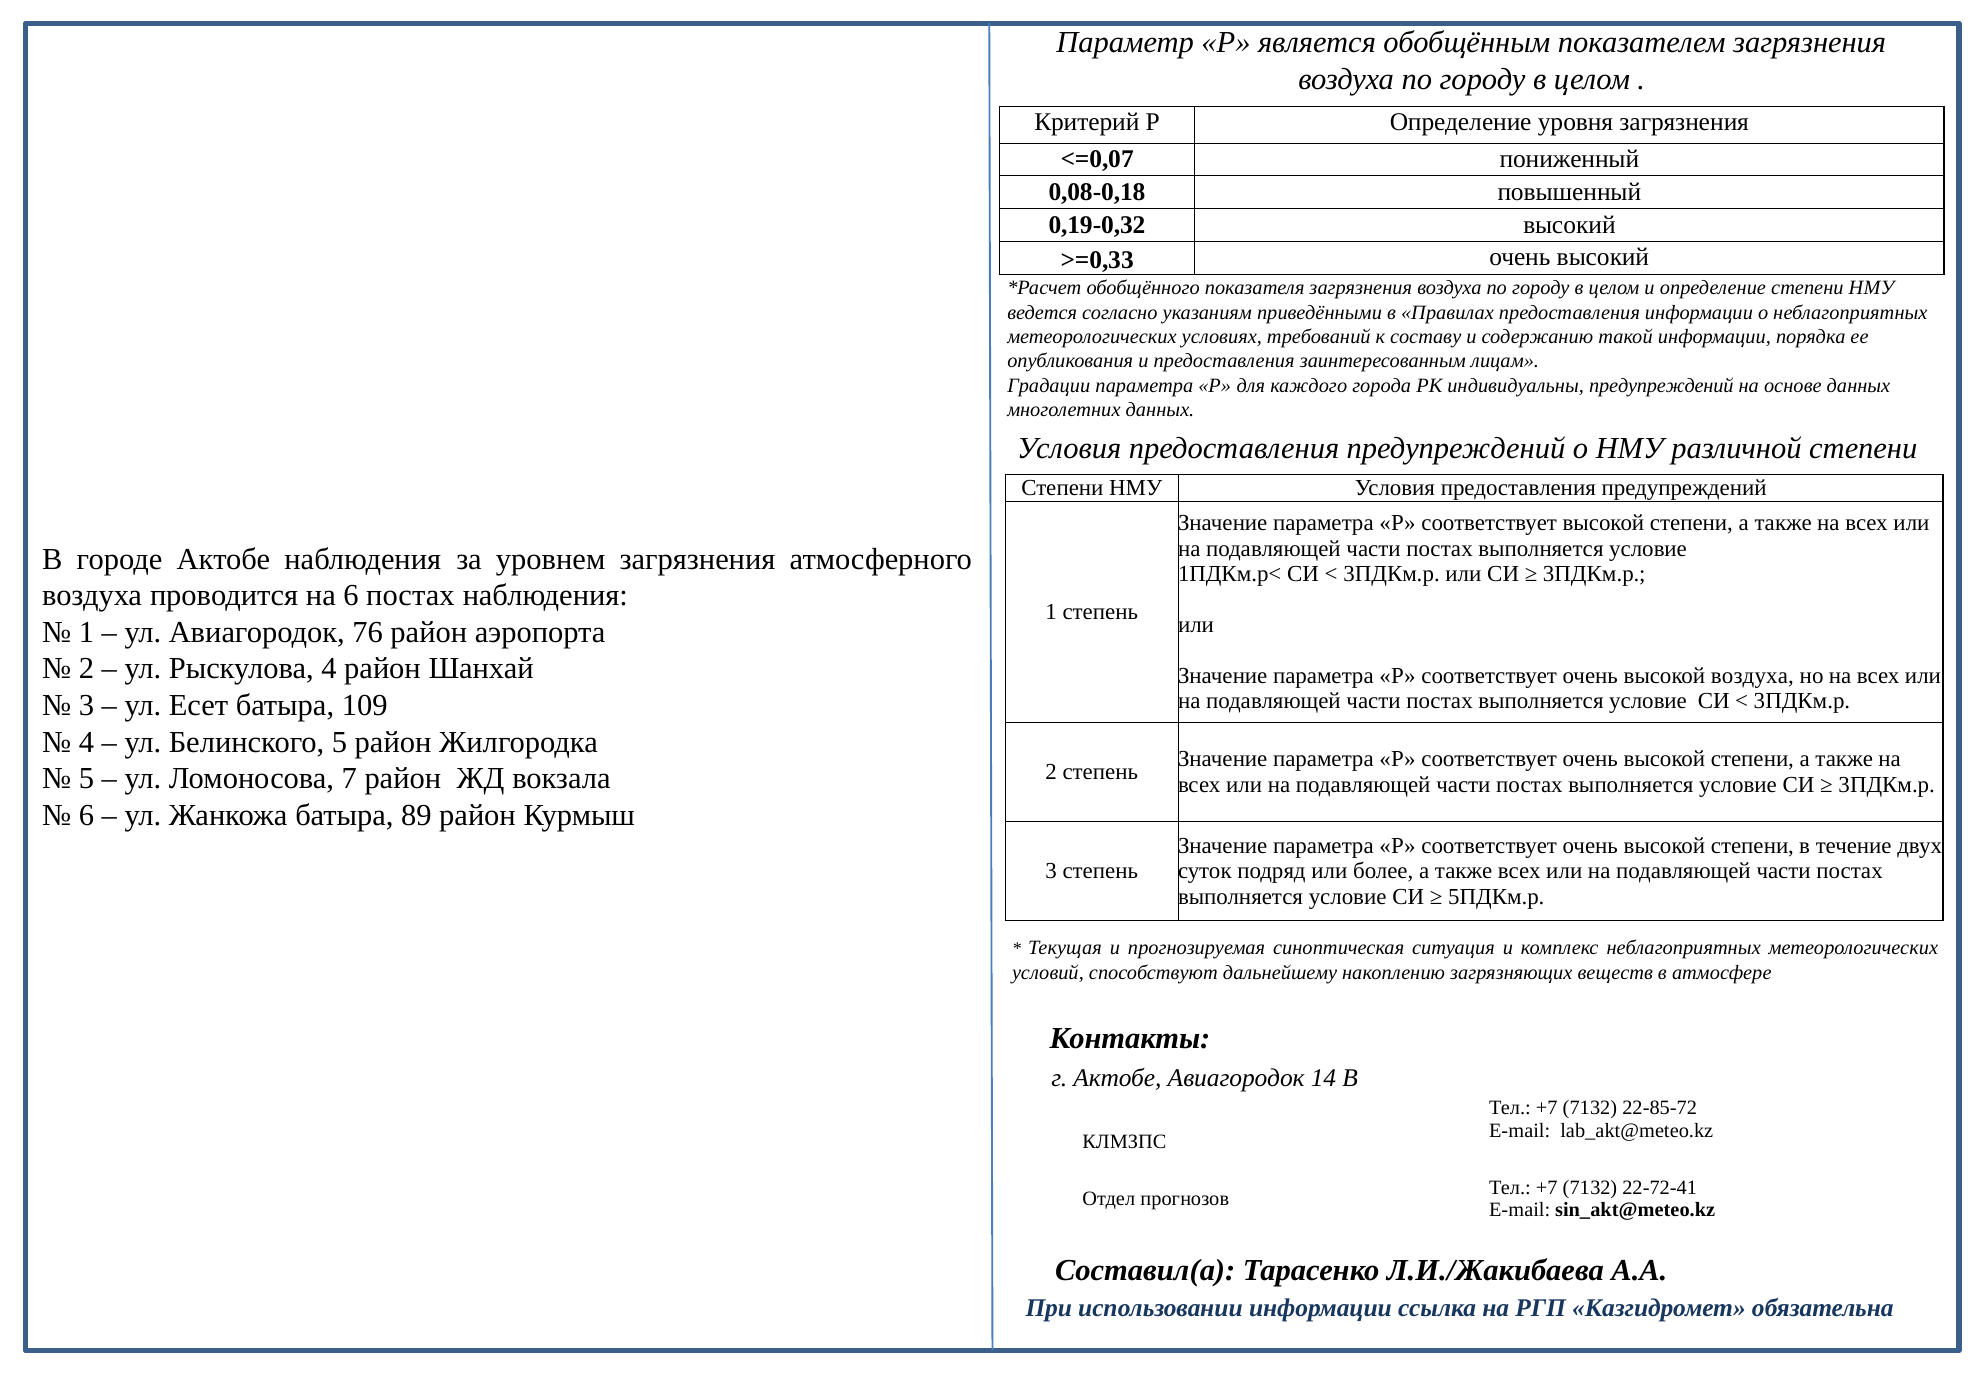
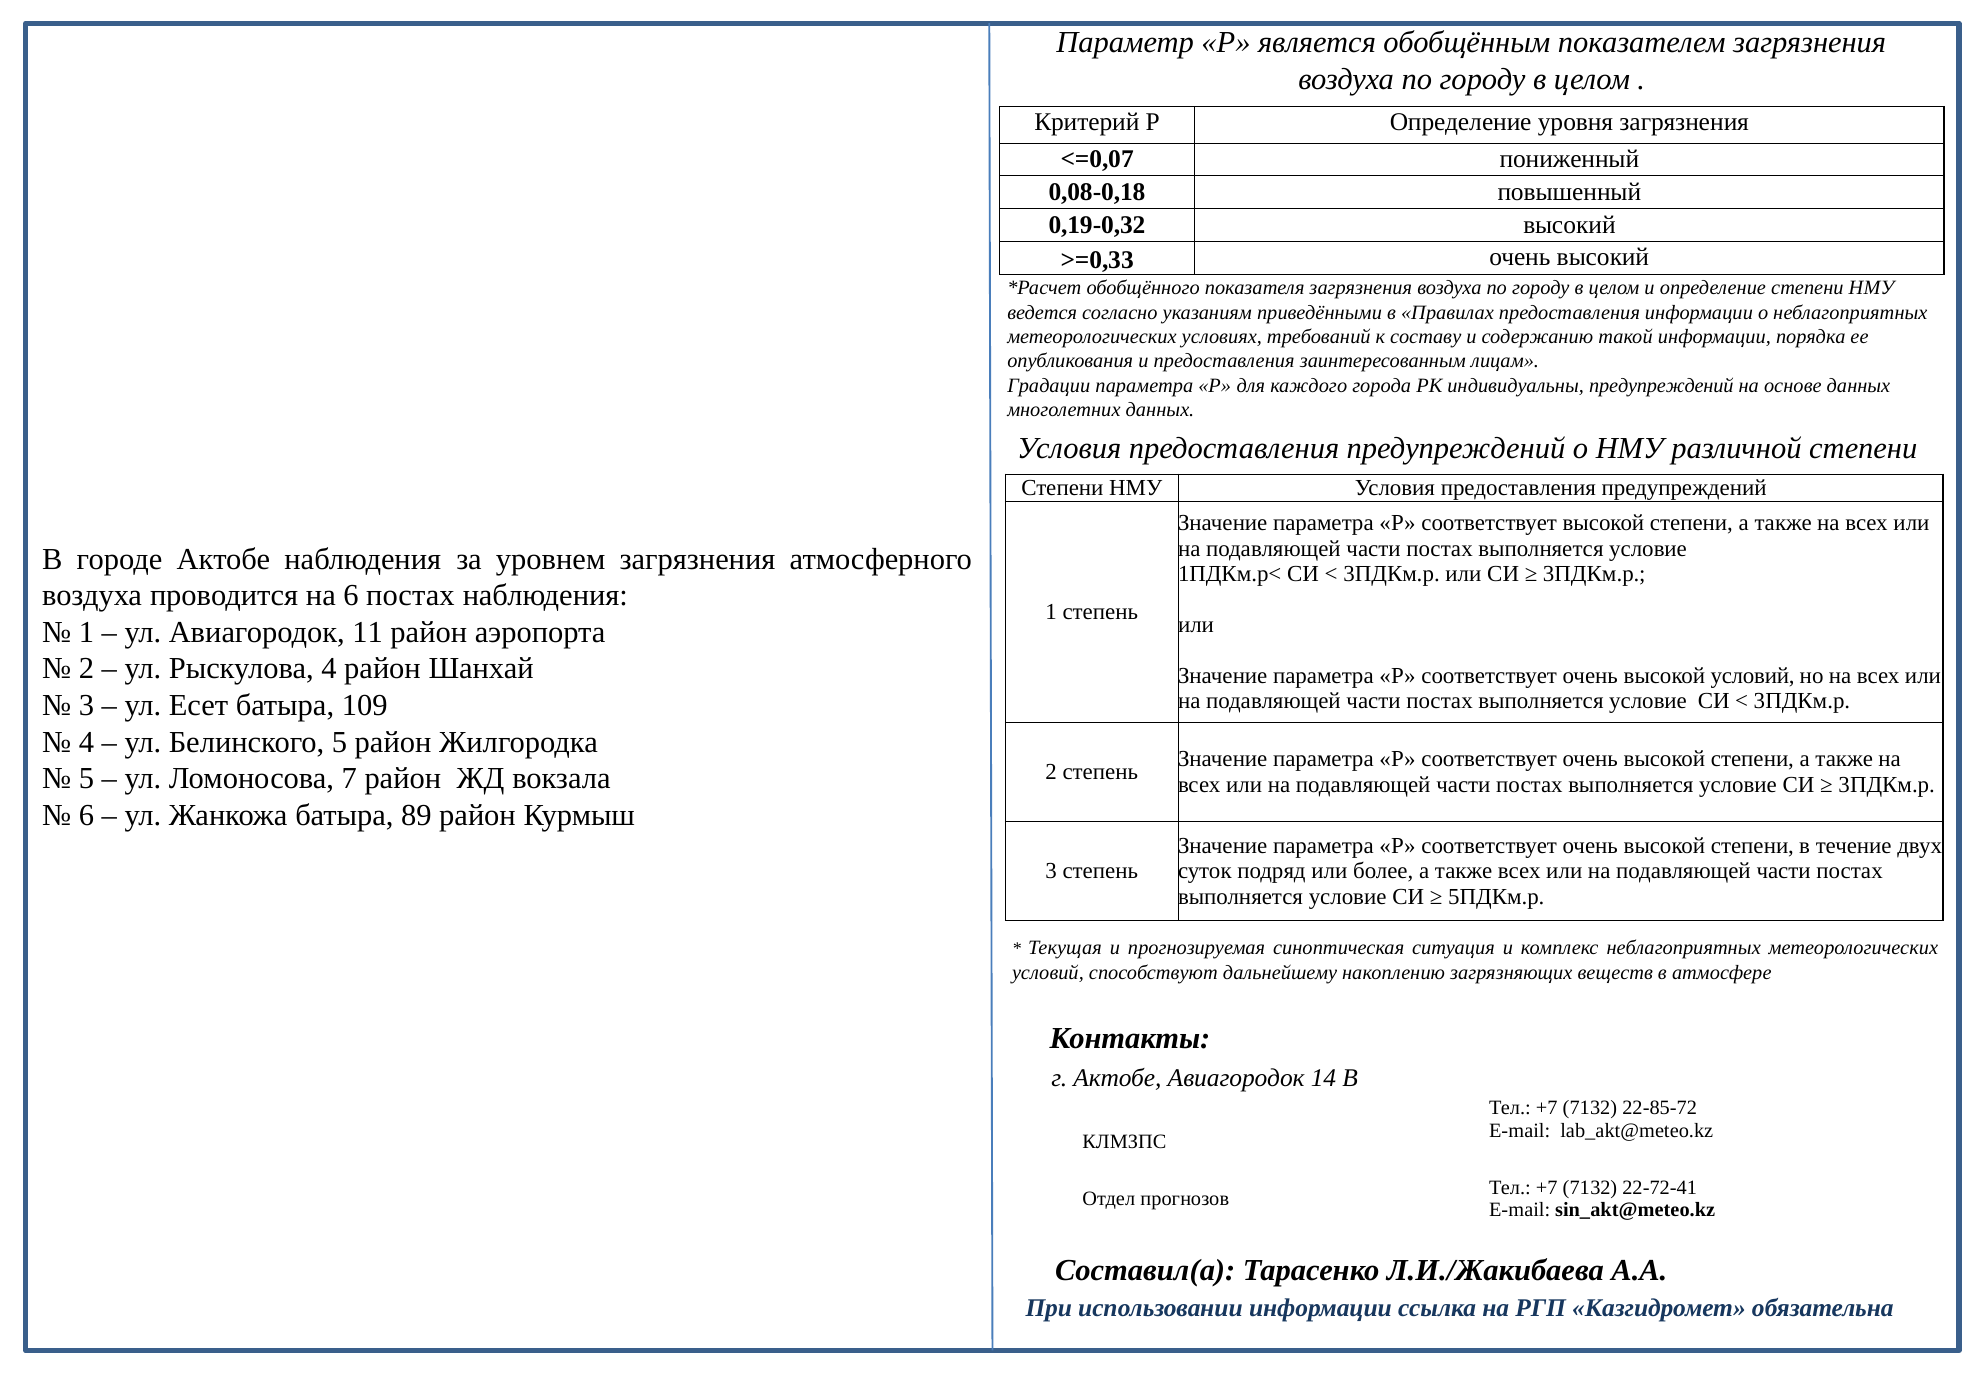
76: 76 -> 11
высокой воздуха: воздуха -> условий
